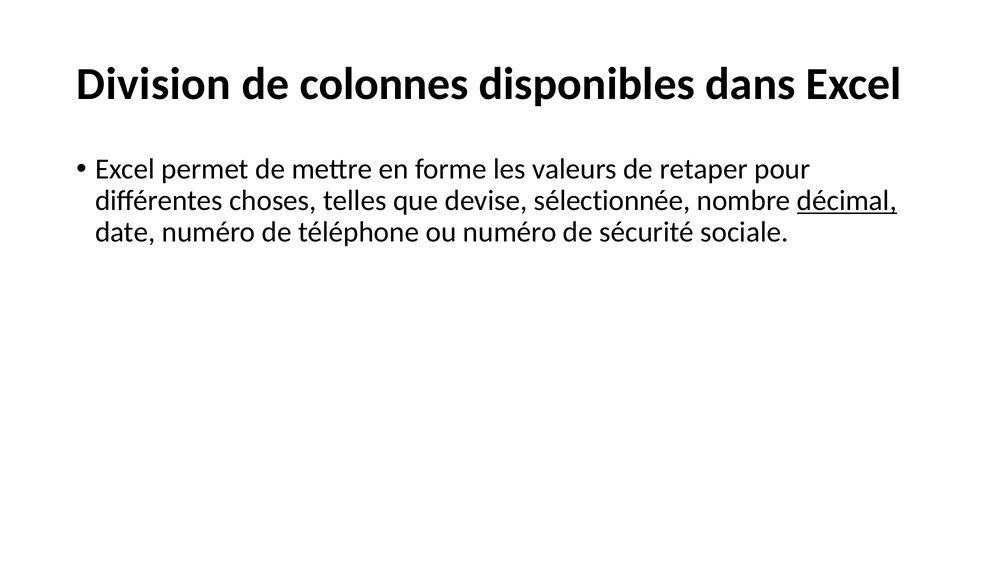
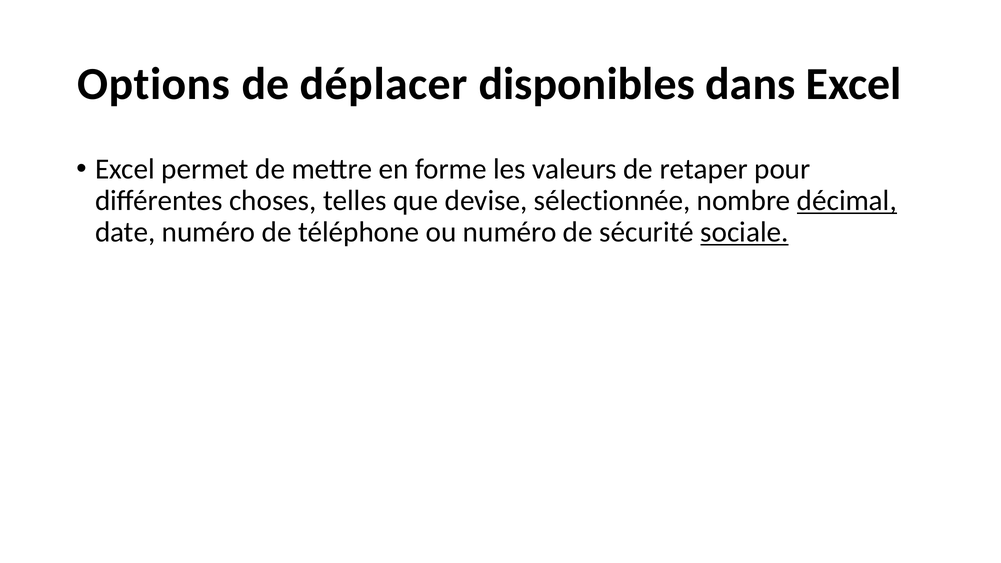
Division: Division -> Options
colonnes: colonnes -> déplacer
sociale underline: none -> present
